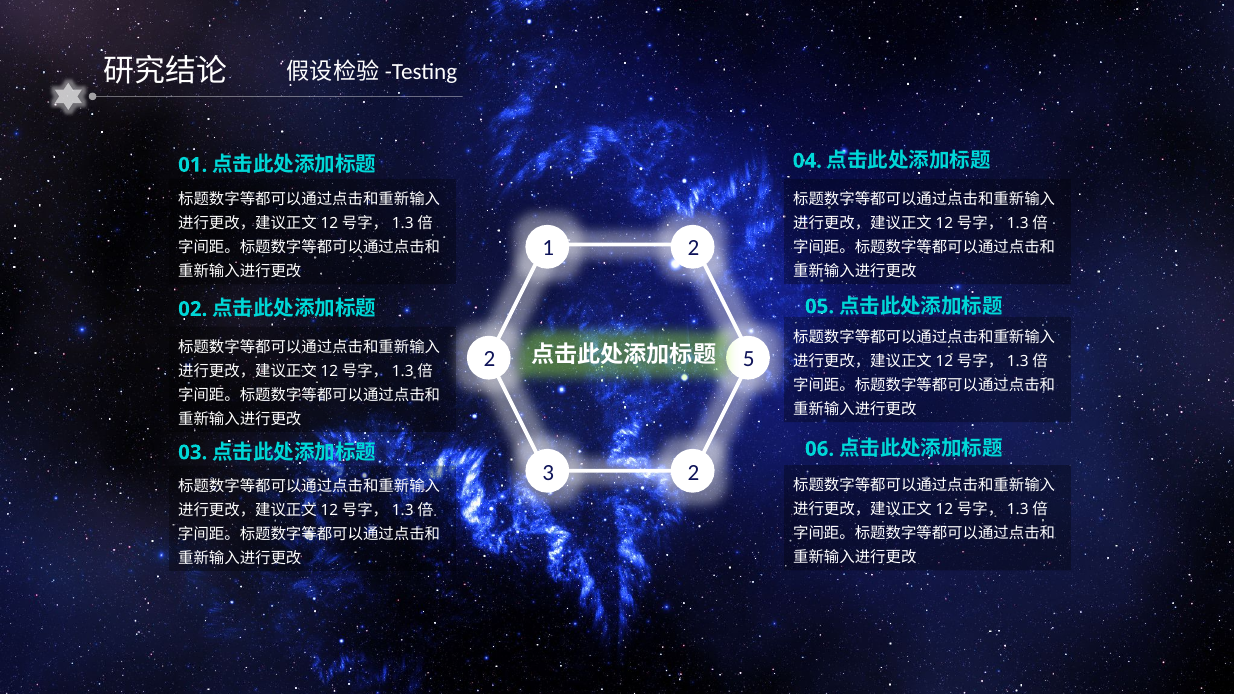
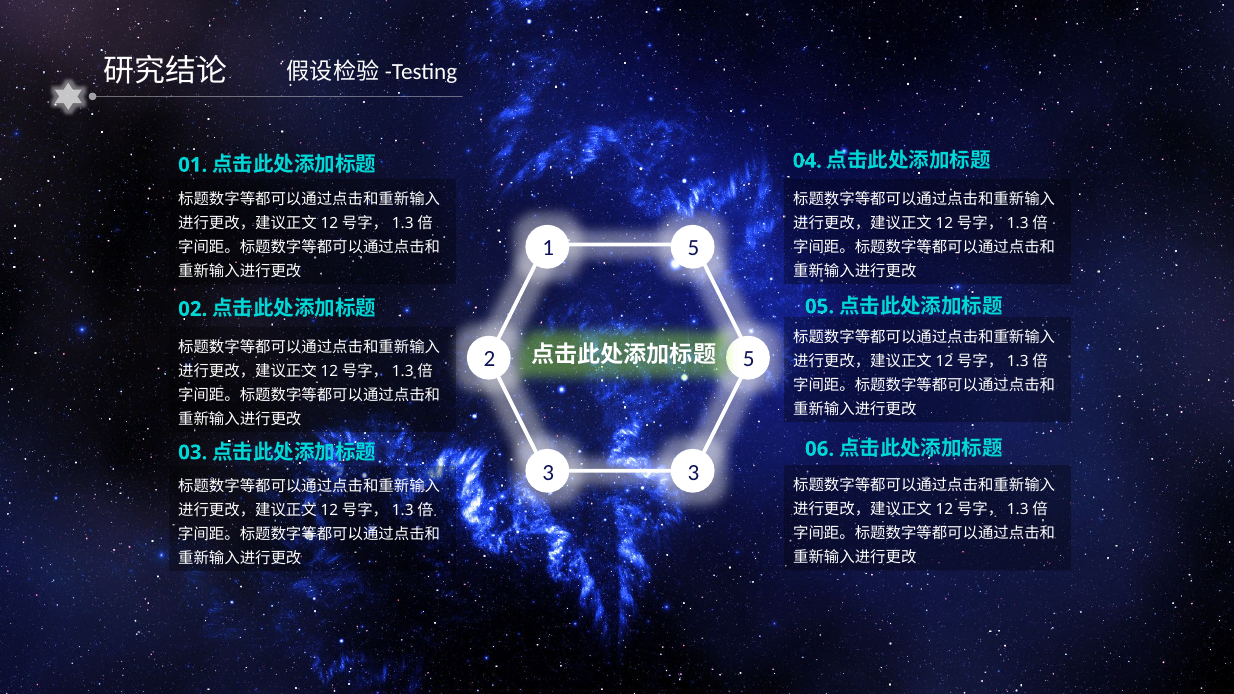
1 2: 2 -> 5
3 2: 2 -> 3
